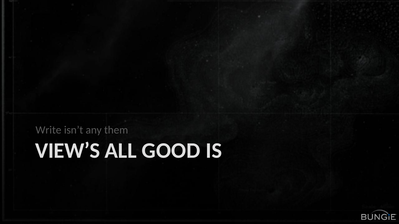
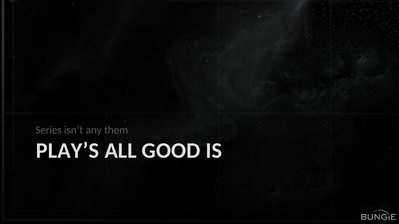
Write: Write -> Series
VIEW’S: VIEW’S -> PLAY’S
